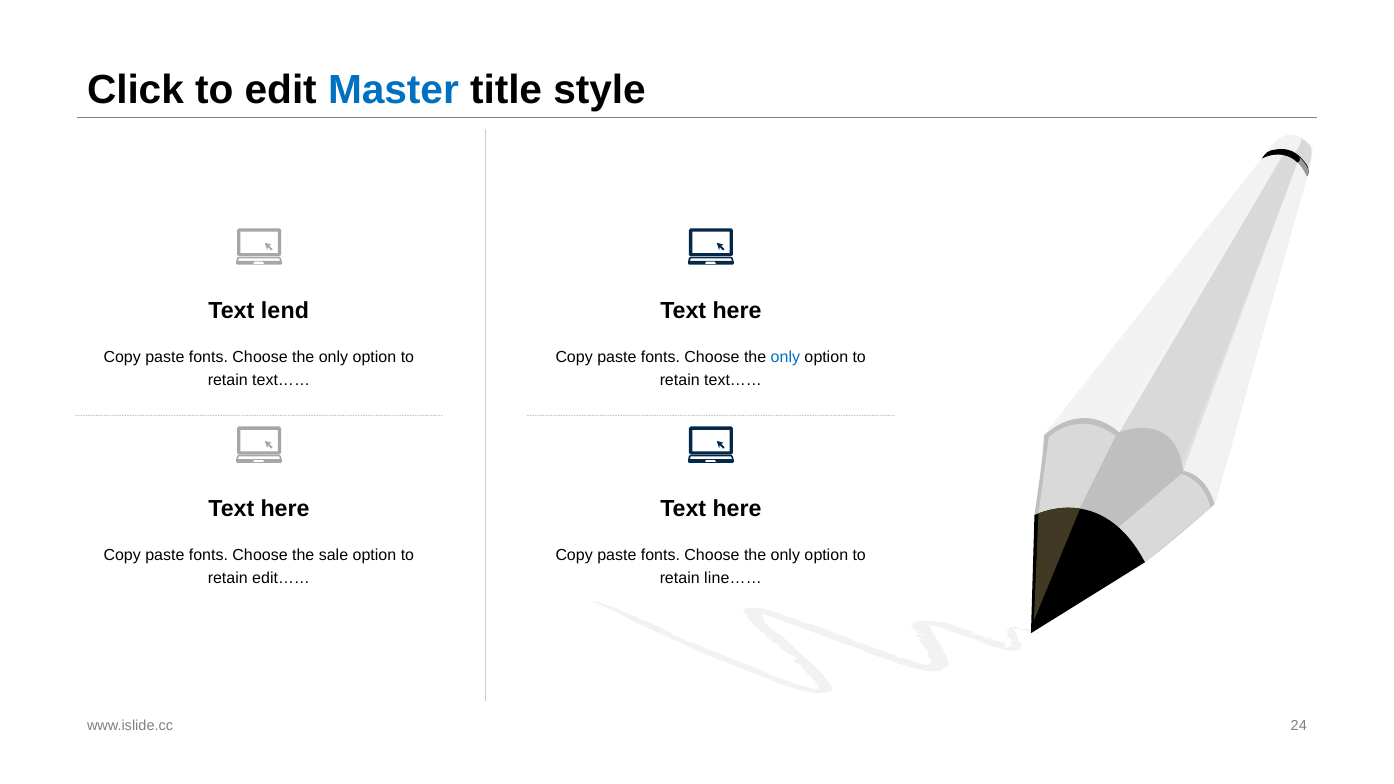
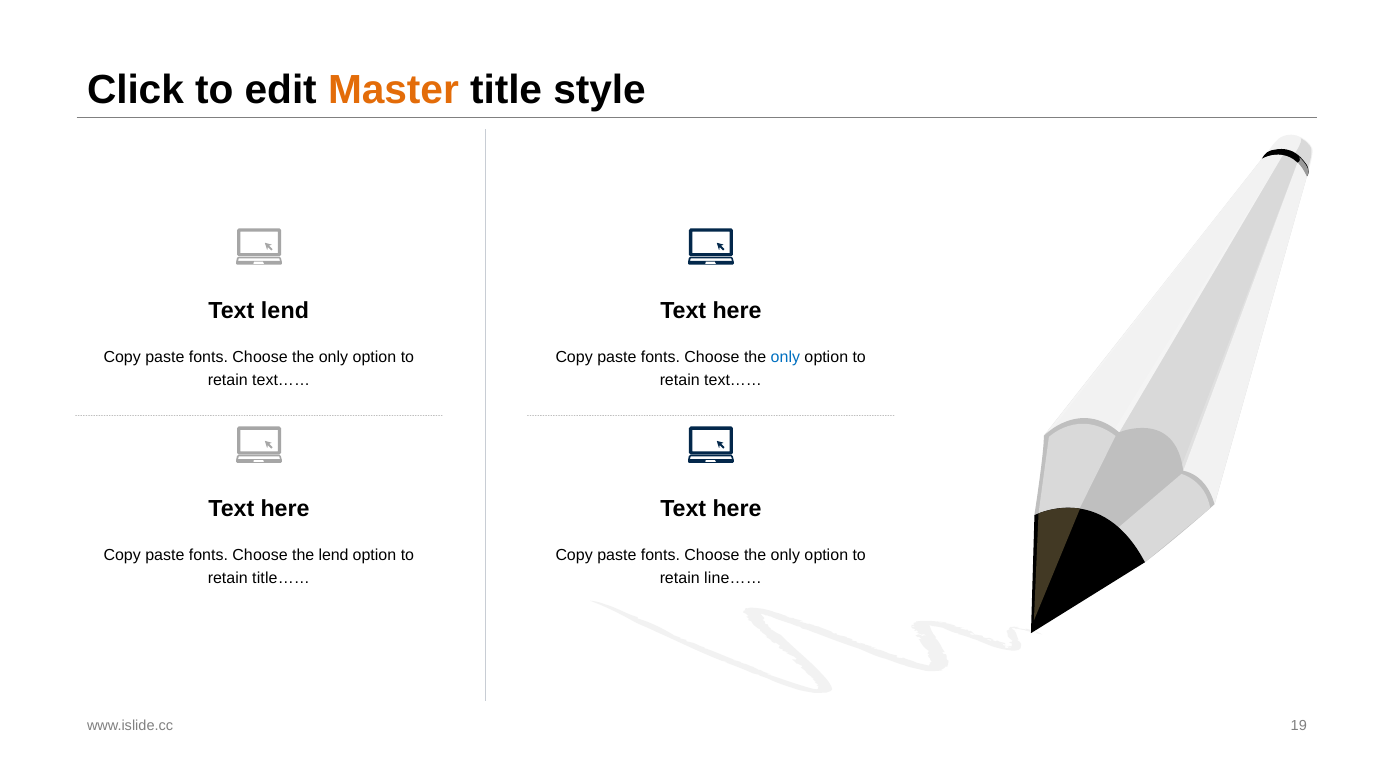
Master colour: blue -> orange
the sale: sale -> lend
edit……: edit…… -> title……
24: 24 -> 19
